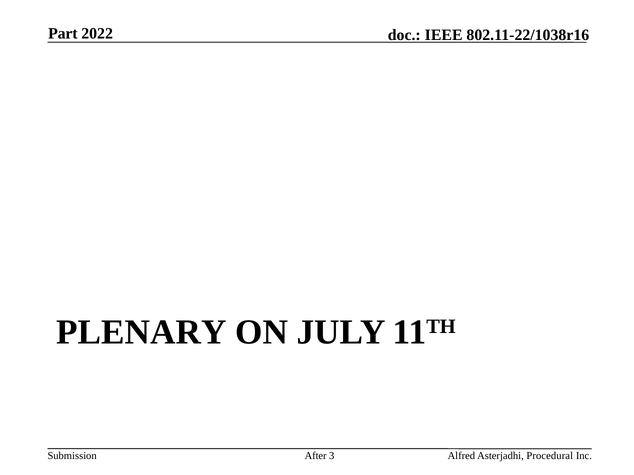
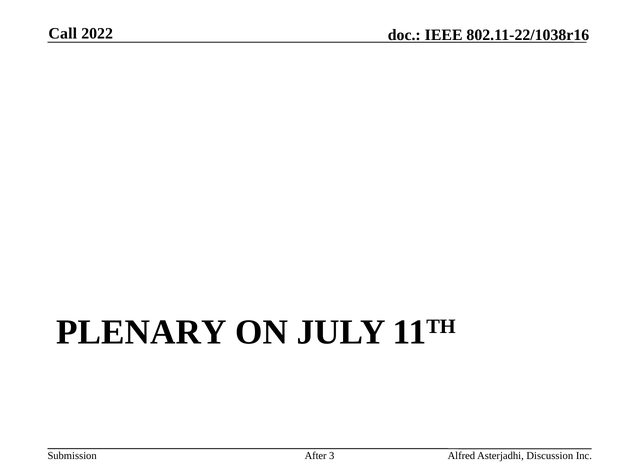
Part: Part -> Call
Procedural: Procedural -> Discussion
